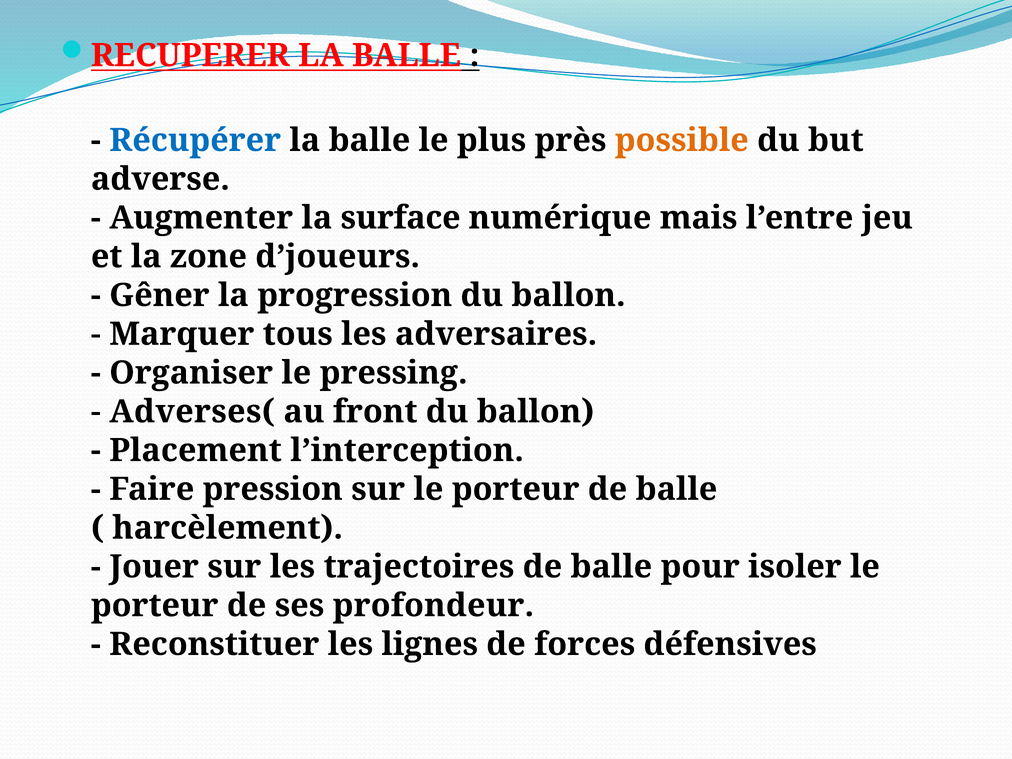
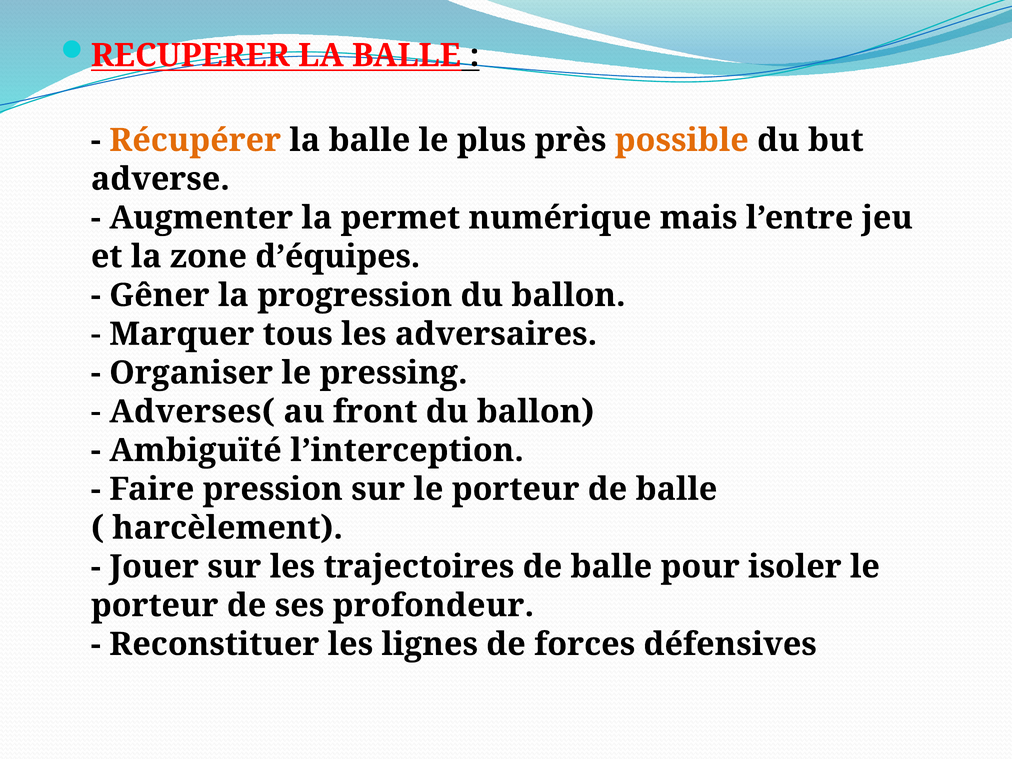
Récupérer colour: blue -> orange
surface: surface -> permet
d’joueurs: d’joueurs -> d’équipes
Placement: Placement -> Ambiguïté
